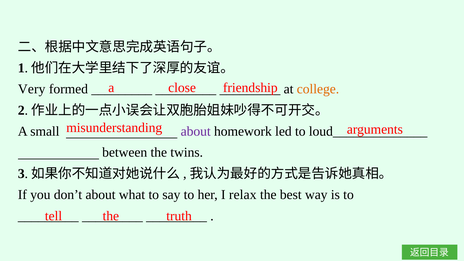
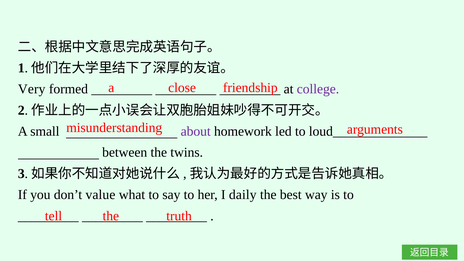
college colour: orange -> purple
don’t about: about -> value
relax: relax -> daily
